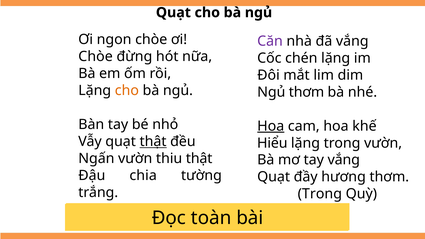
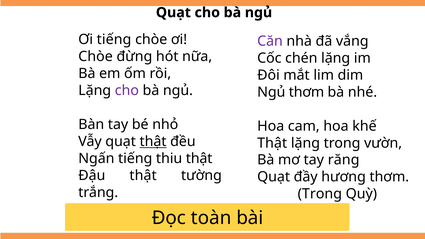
Ơi ngon: ngon -> tiếng
cho colour: orange -> purple
Hoa at (271, 126) underline: present -> none
Hiểu at (272, 143): Hiểu -> Thật
Ngấn vườn: vườn -> tiếng
tay vắng: vắng -> răng
Đậu chia: chia -> thật
